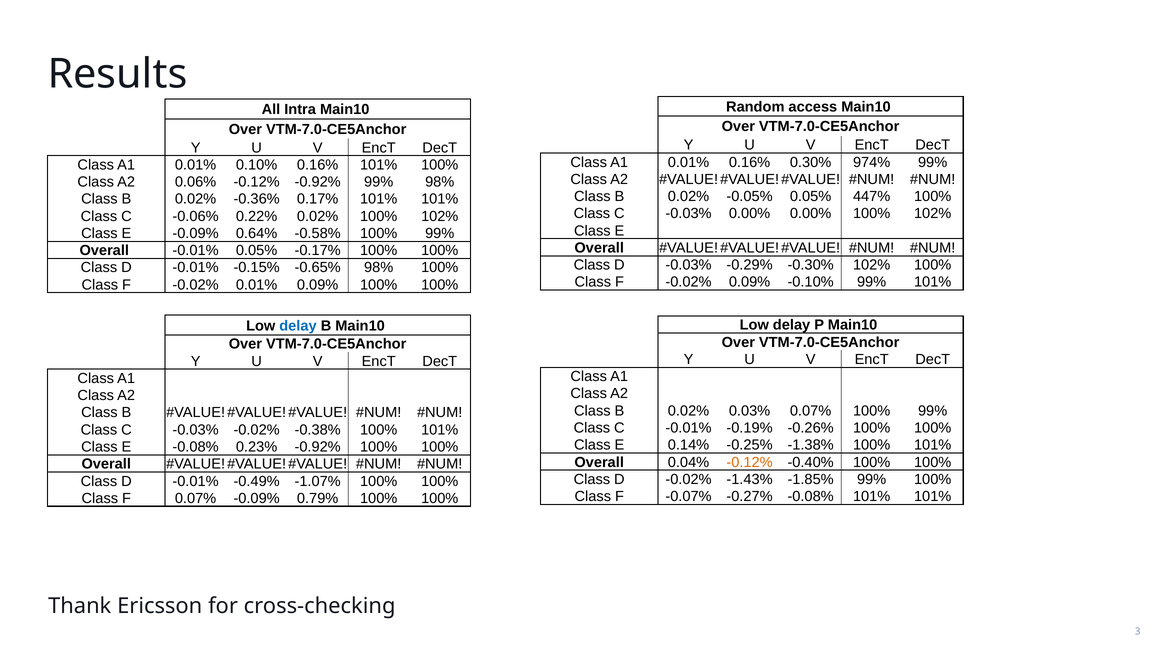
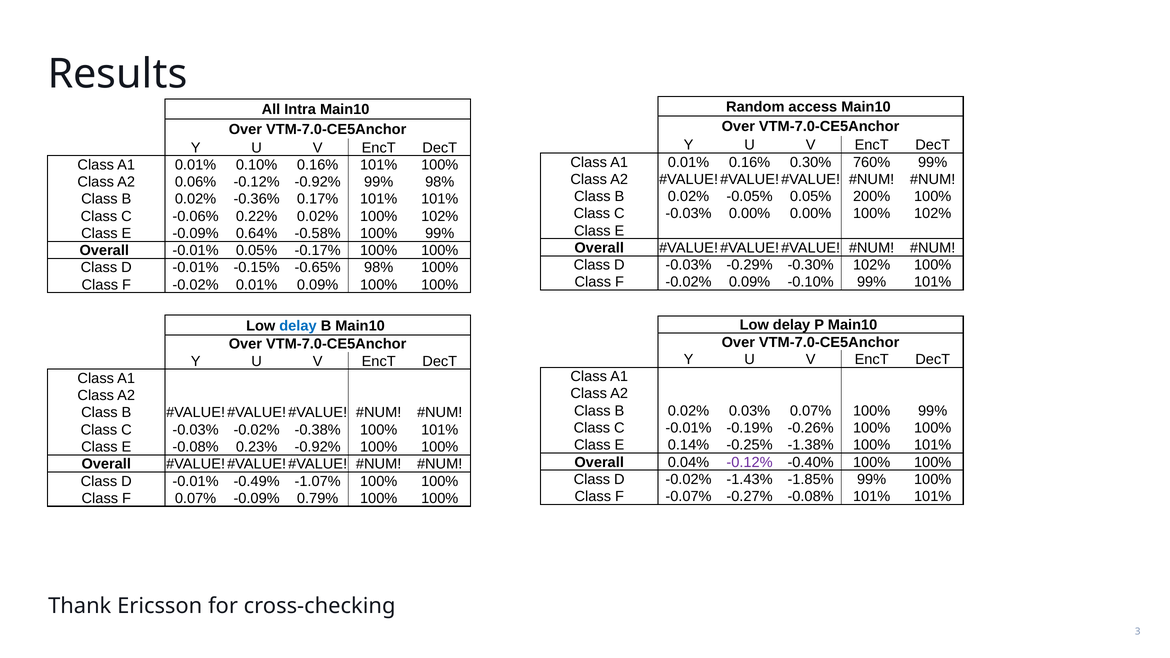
974%: 974% -> 760%
447%: 447% -> 200%
-0.12% at (750, 462) colour: orange -> purple
